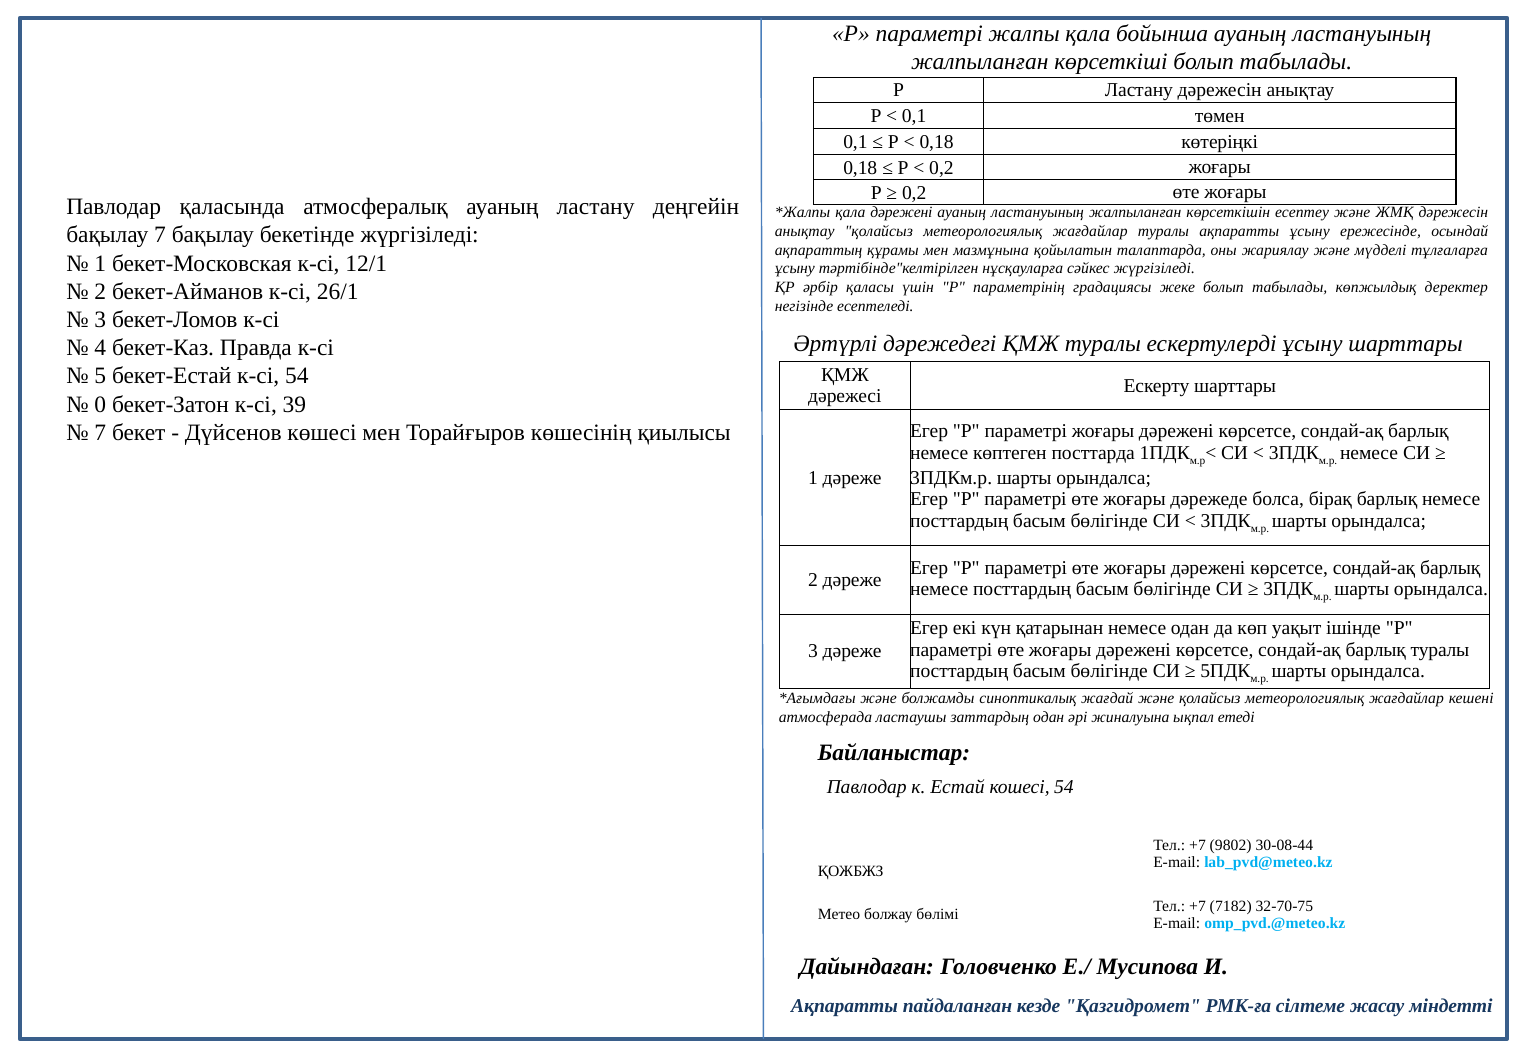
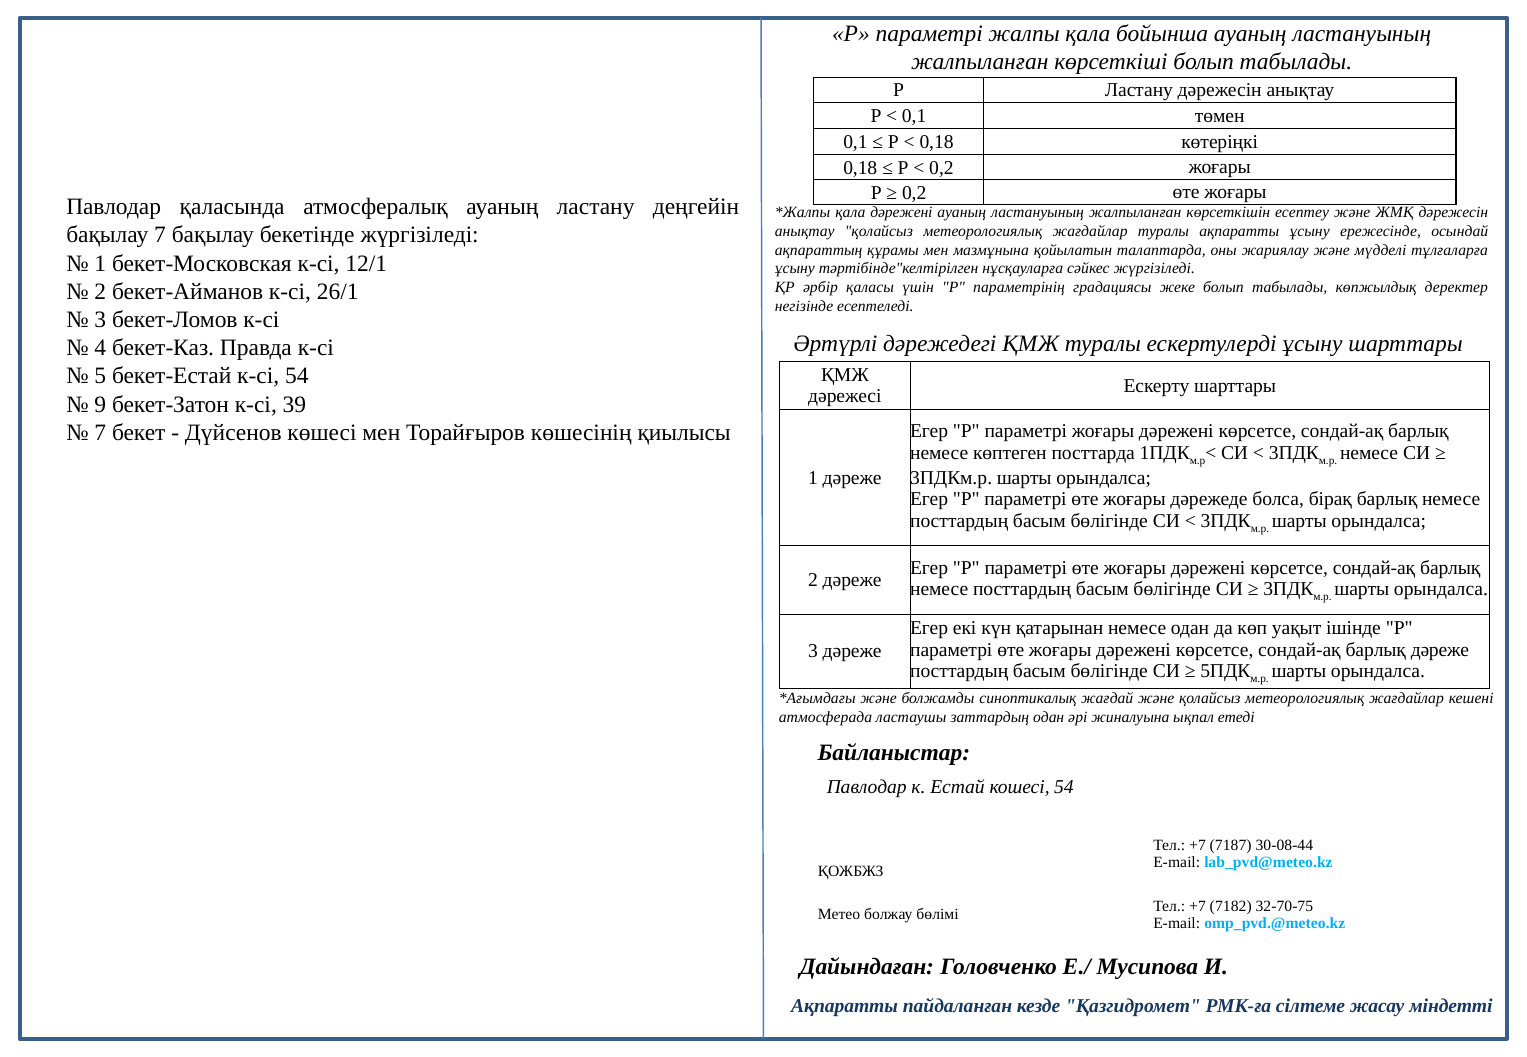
0: 0 -> 9
барлық туралы: туралы -> дәреже
9802: 9802 -> 7187
